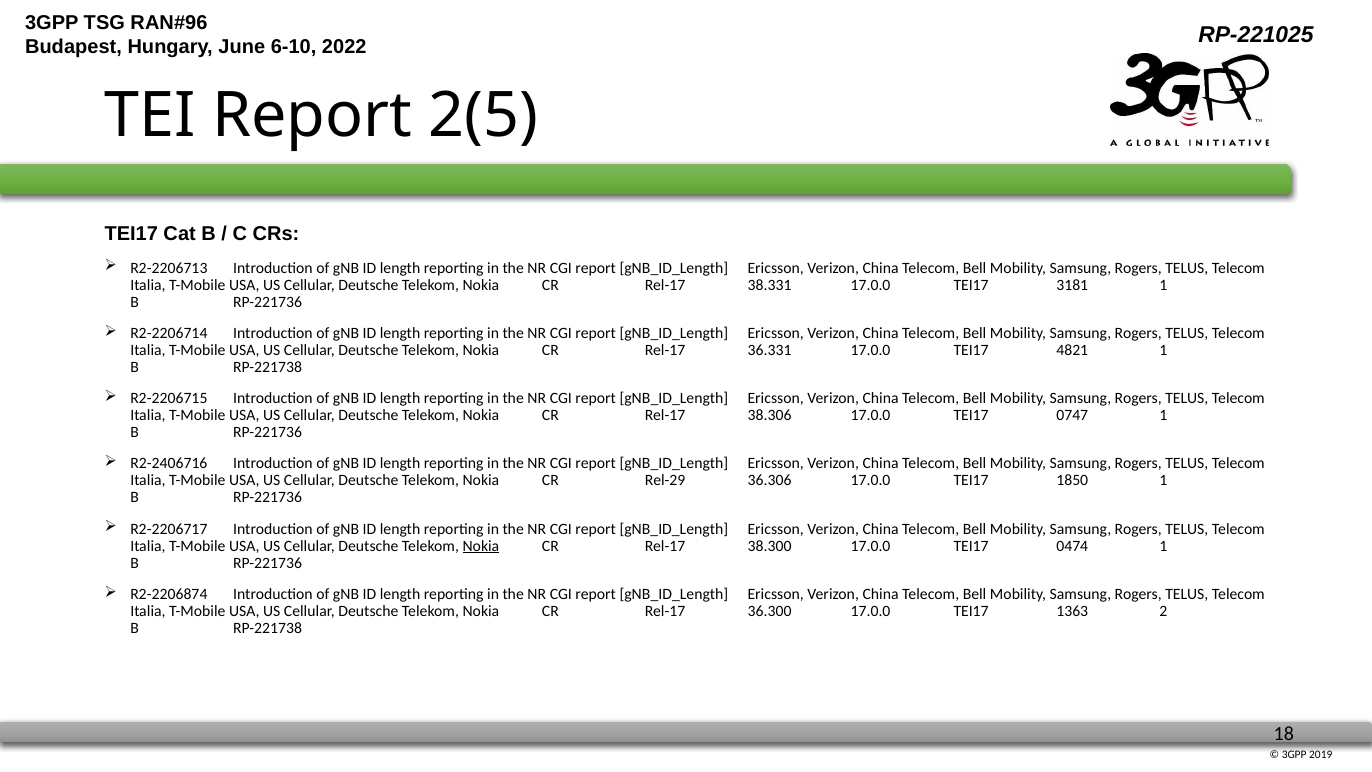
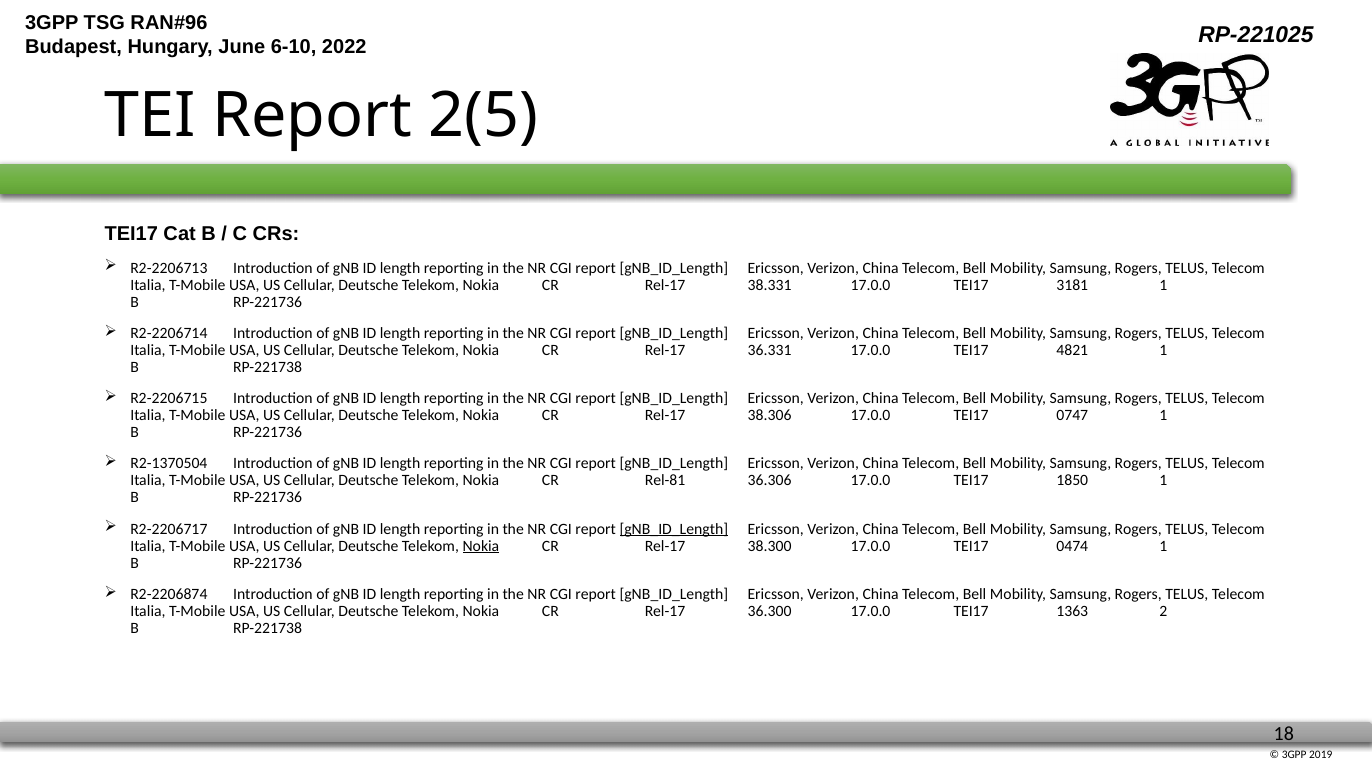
R2-2406716: R2-2406716 -> R2-1370504
Rel-29: Rel-29 -> Rel-81
gNB_ID_Length at (674, 529) underline: none -> present
